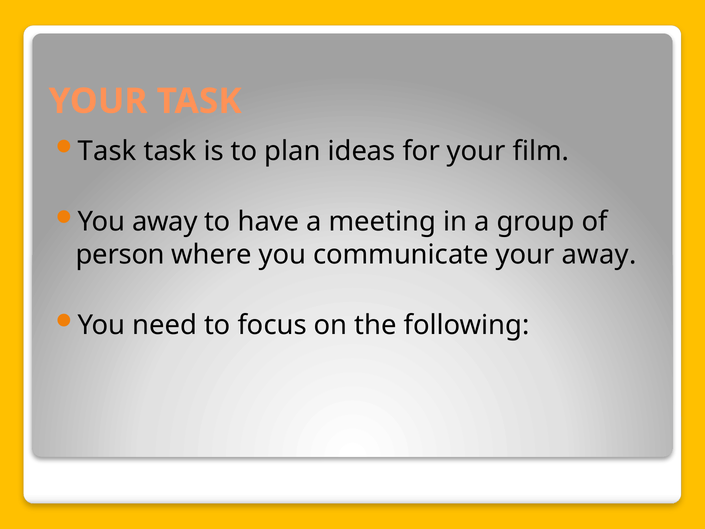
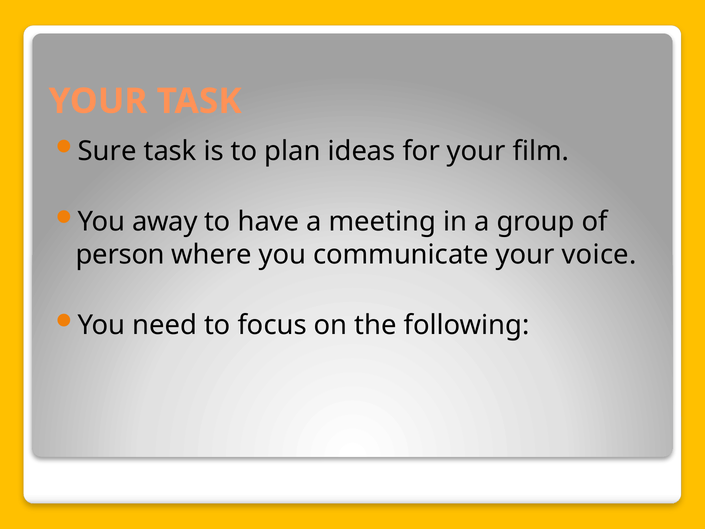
Task at (107, 151): Task -> Sure
your away: away -> voice
